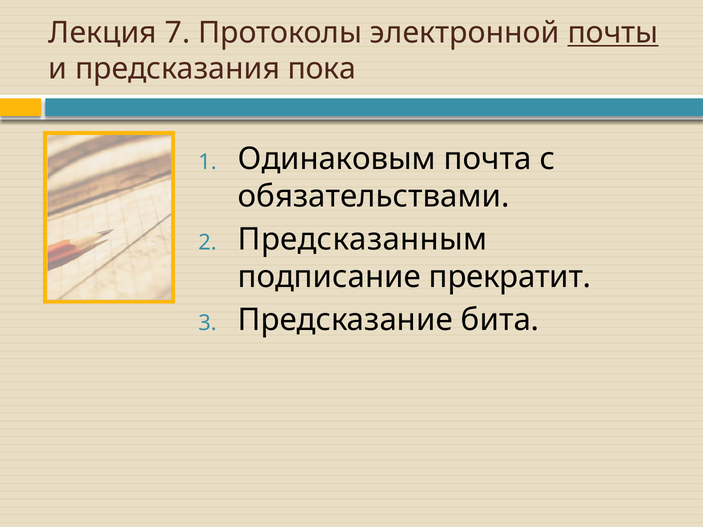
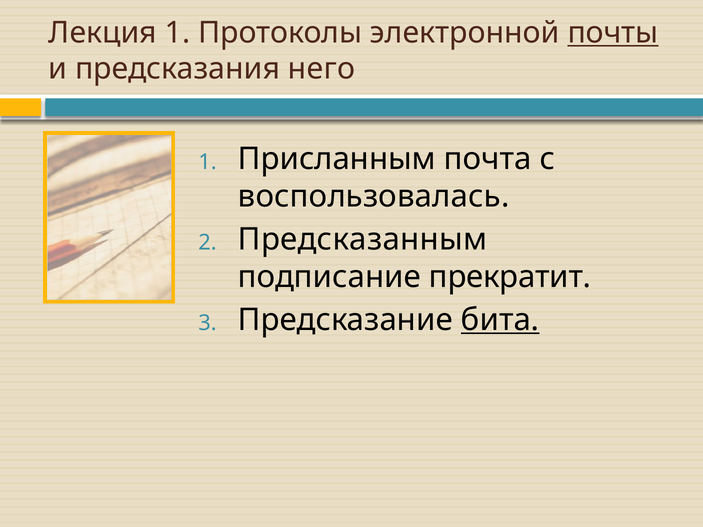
Лекция 7: 7 -> 1
пока: пока -> него
Одинаковым: Одинаковым -> Присланным
обязательствами: обязательствами -> воспользовалась
бита underline: none -> present
